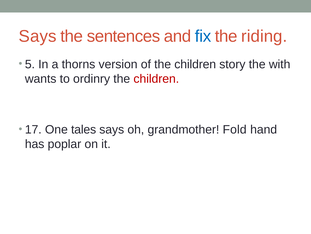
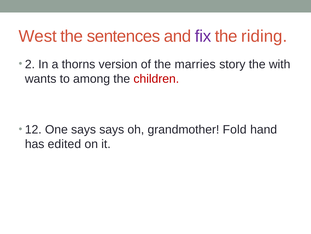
Says at (38, 36): Says -> West
fix colour: blue -> purple
5: 5 -> 2
of the children: children -> marries
ordinry: ordinry -> among
17: 17 -> 12
One tales: tales -> says
poplar: poplar -> edited
